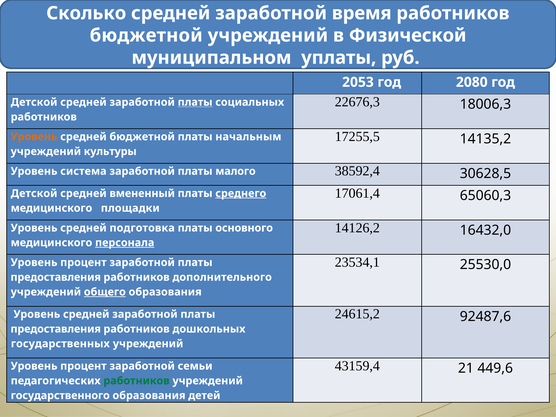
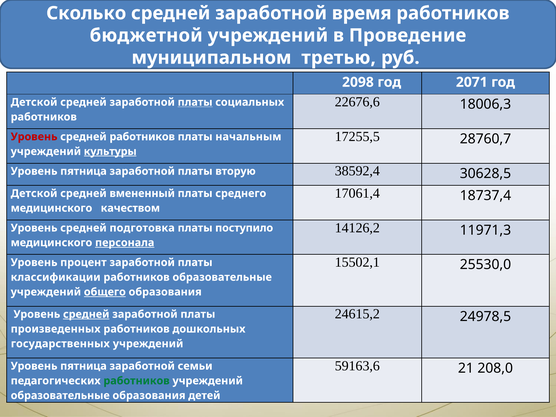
Физической: Физической -> Проведение
уплаты: уплаты -> третью
2053: 2053 -> 2098
2080: 2080 -> 2071
22676,3: 22676,3 -> 22676,6
14135,2: 14135,2 -> 28760,7
Уровень at (34, 137) colour: orange -> red
средней бюджетной: бюджетной -> работников
культуры underline: none -> present
система at (83, 171): система -> пятница
малого: малого -> вторую
65060,3: 65060,3 -> 18737,4
среднего underline: present -> none
площадки: площадки -> качеством
16432,0: 16432,0 -> 11971,3
основного: основного -> поступило
23534,1: 23534,1 -> 15502,1
предоставления at (56, 277): предоставления -> классификации
работников дополнительного: дополнительного -> образовательные
92487,6: 92487,6 -> 24978,5
средней at (86, 314) underline: none -> present
предоставления at (56, 329): предоставления -> произведенных
43159,4: 43159,4 -> 59163,6
449,6: 449,6 -> 208,0
процент at (83, 366): процент -> пятница
государственного at (60, 396): государственного -> образовательные
